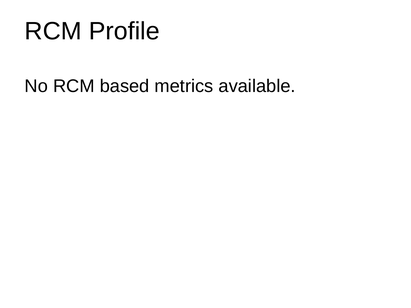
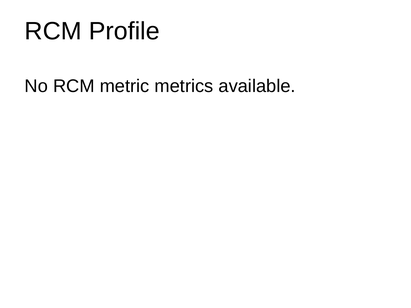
based: based -> metric
